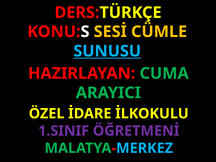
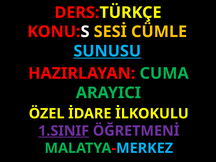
1.SINIF underline: none -> present
